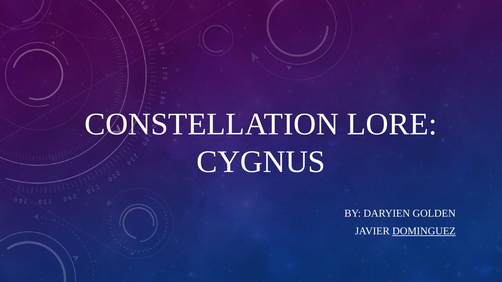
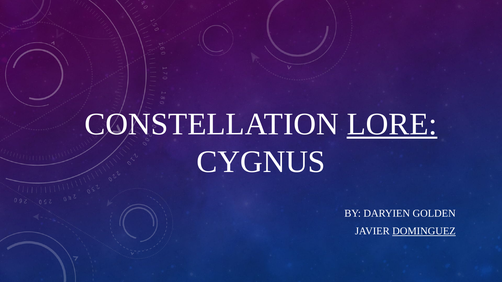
LORE underline: none -> present
